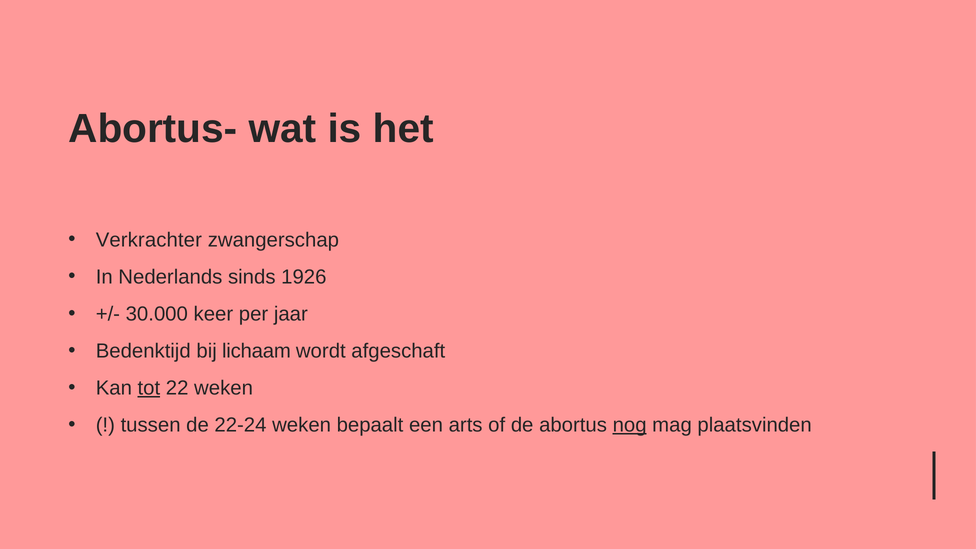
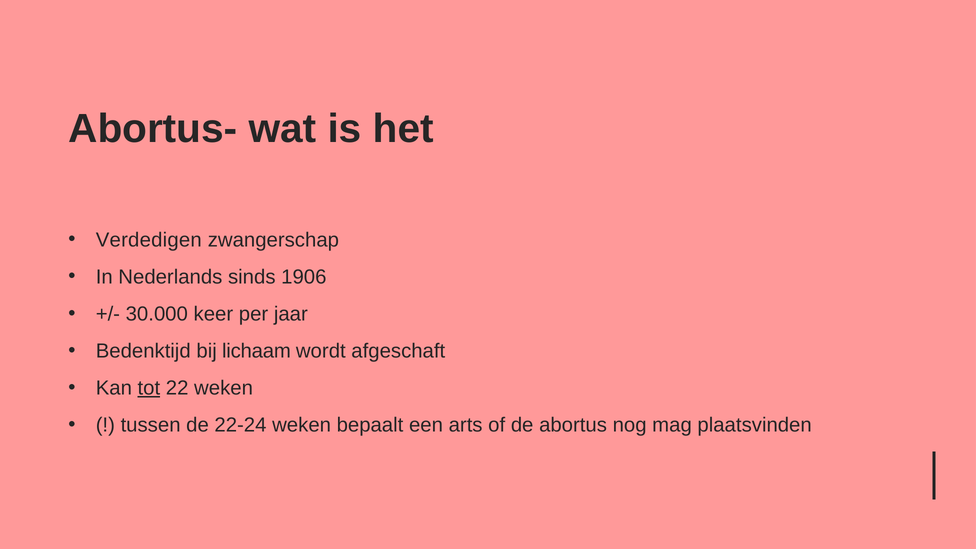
Verkrachter: Verkrachter -> Verdedigen
1926: 1926 -> 1906
nog underline: present -> none
